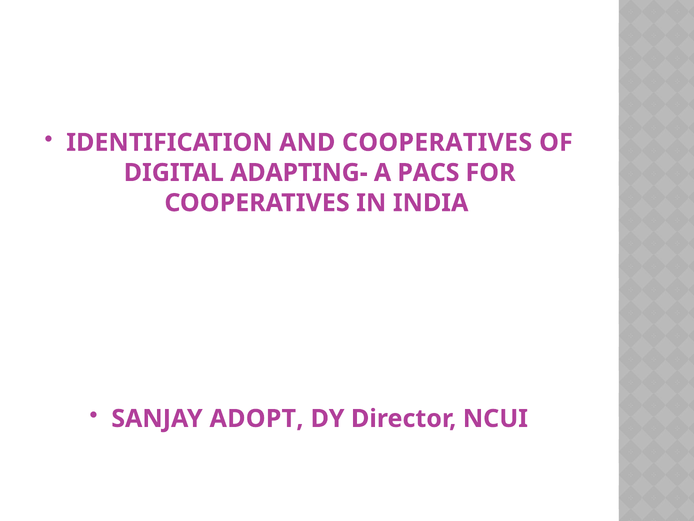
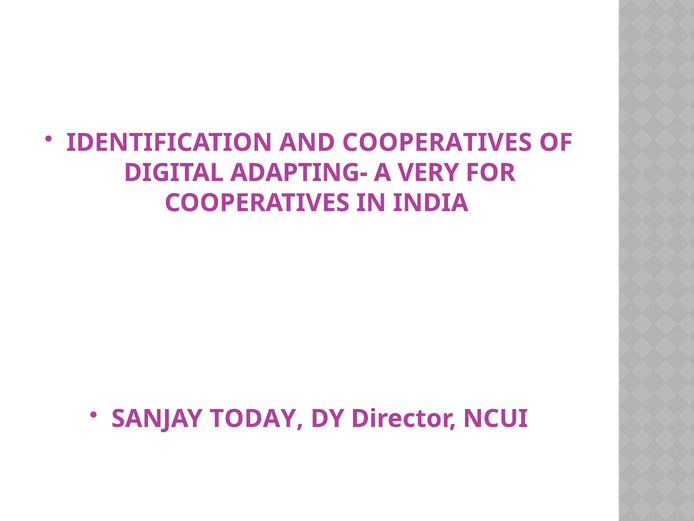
PACS: PACS -> VERY
ADOPT: ADOPT -> TODAY
